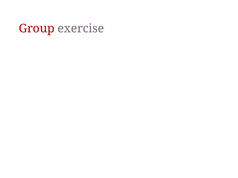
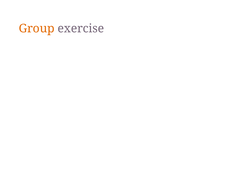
Group colour: red -> orange
